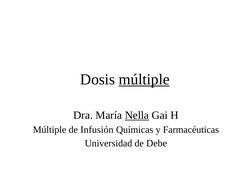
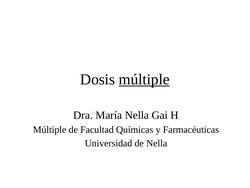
Nella at (137, 115) underline: present -> none
Infusión: Infusión -> Facultad
de Debe: Debe -> Nella
